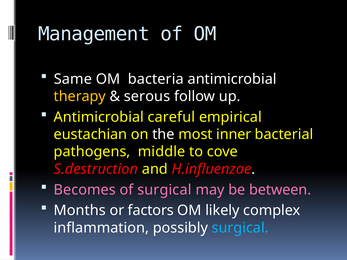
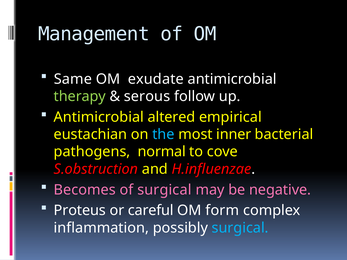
bacteria: bacteria -> exudate
therapy colour: yellow -> light green
careful: careful -> altered
the colour: white -> light blue
middle: middle -> normal
S.destruction: S.destruction -> S.obstruction
between: between -> negative
Months: Months -> Proteus
factors: factors -> careful
likely: likely -> form
